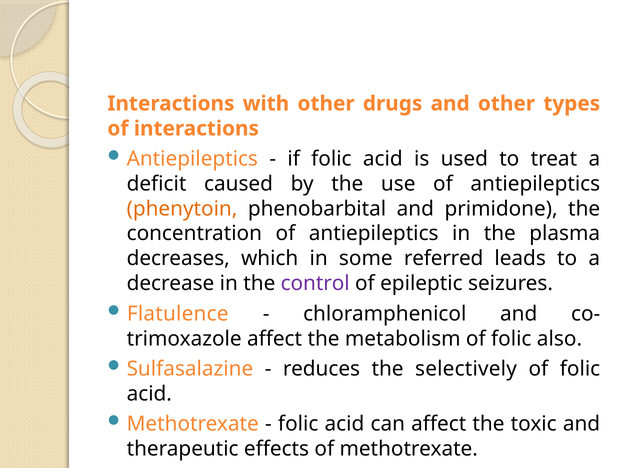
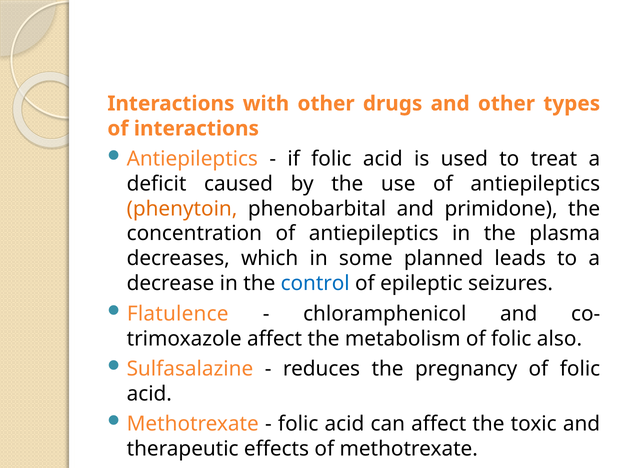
referred: referred -> planned
control colour: purple -> blue
selectively: selectively -> pregnancy
